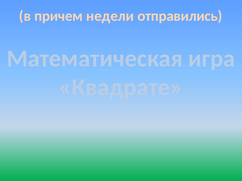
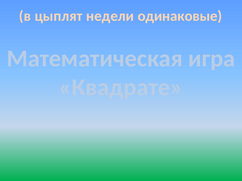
причем: причем -> цыплят
отправились: отправились -> одинаковые
